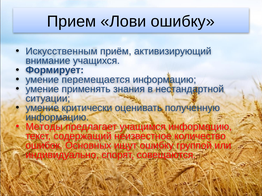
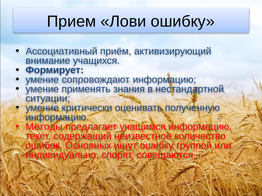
Искусственным: Искусственным -> Ассоциативный
перемещается: перемещается -> сопровождают
